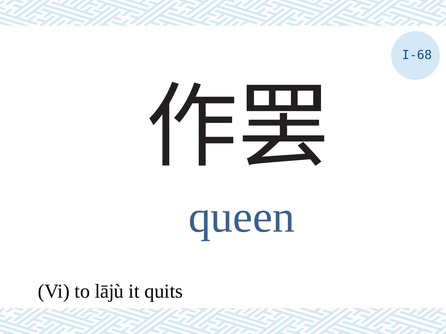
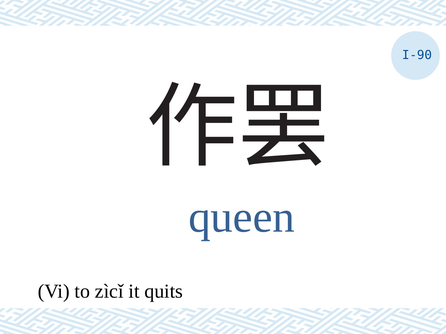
I-68: I-68 -> I-90
lājù: lājù -> zìcǐ
